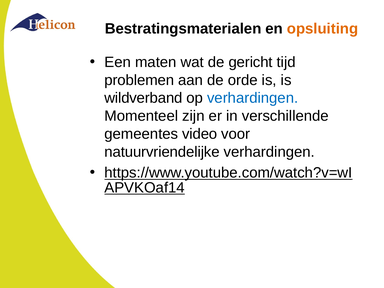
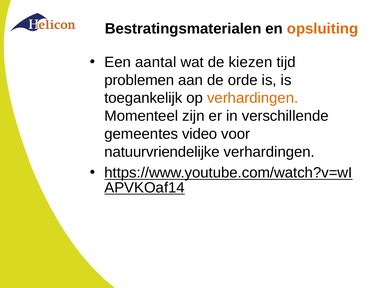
maten: maten -> aantal
gericht: gericht -> kiezen
wildverband: wildverband -> toegankelijk
verhardingen at (253, 98) colour: blue -> orange
